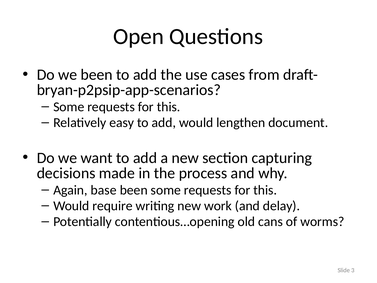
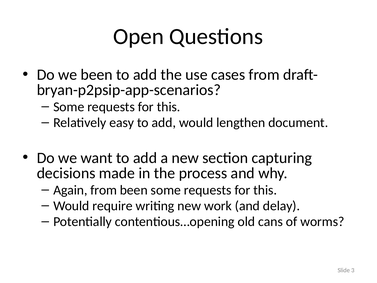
Again base: base -> from
